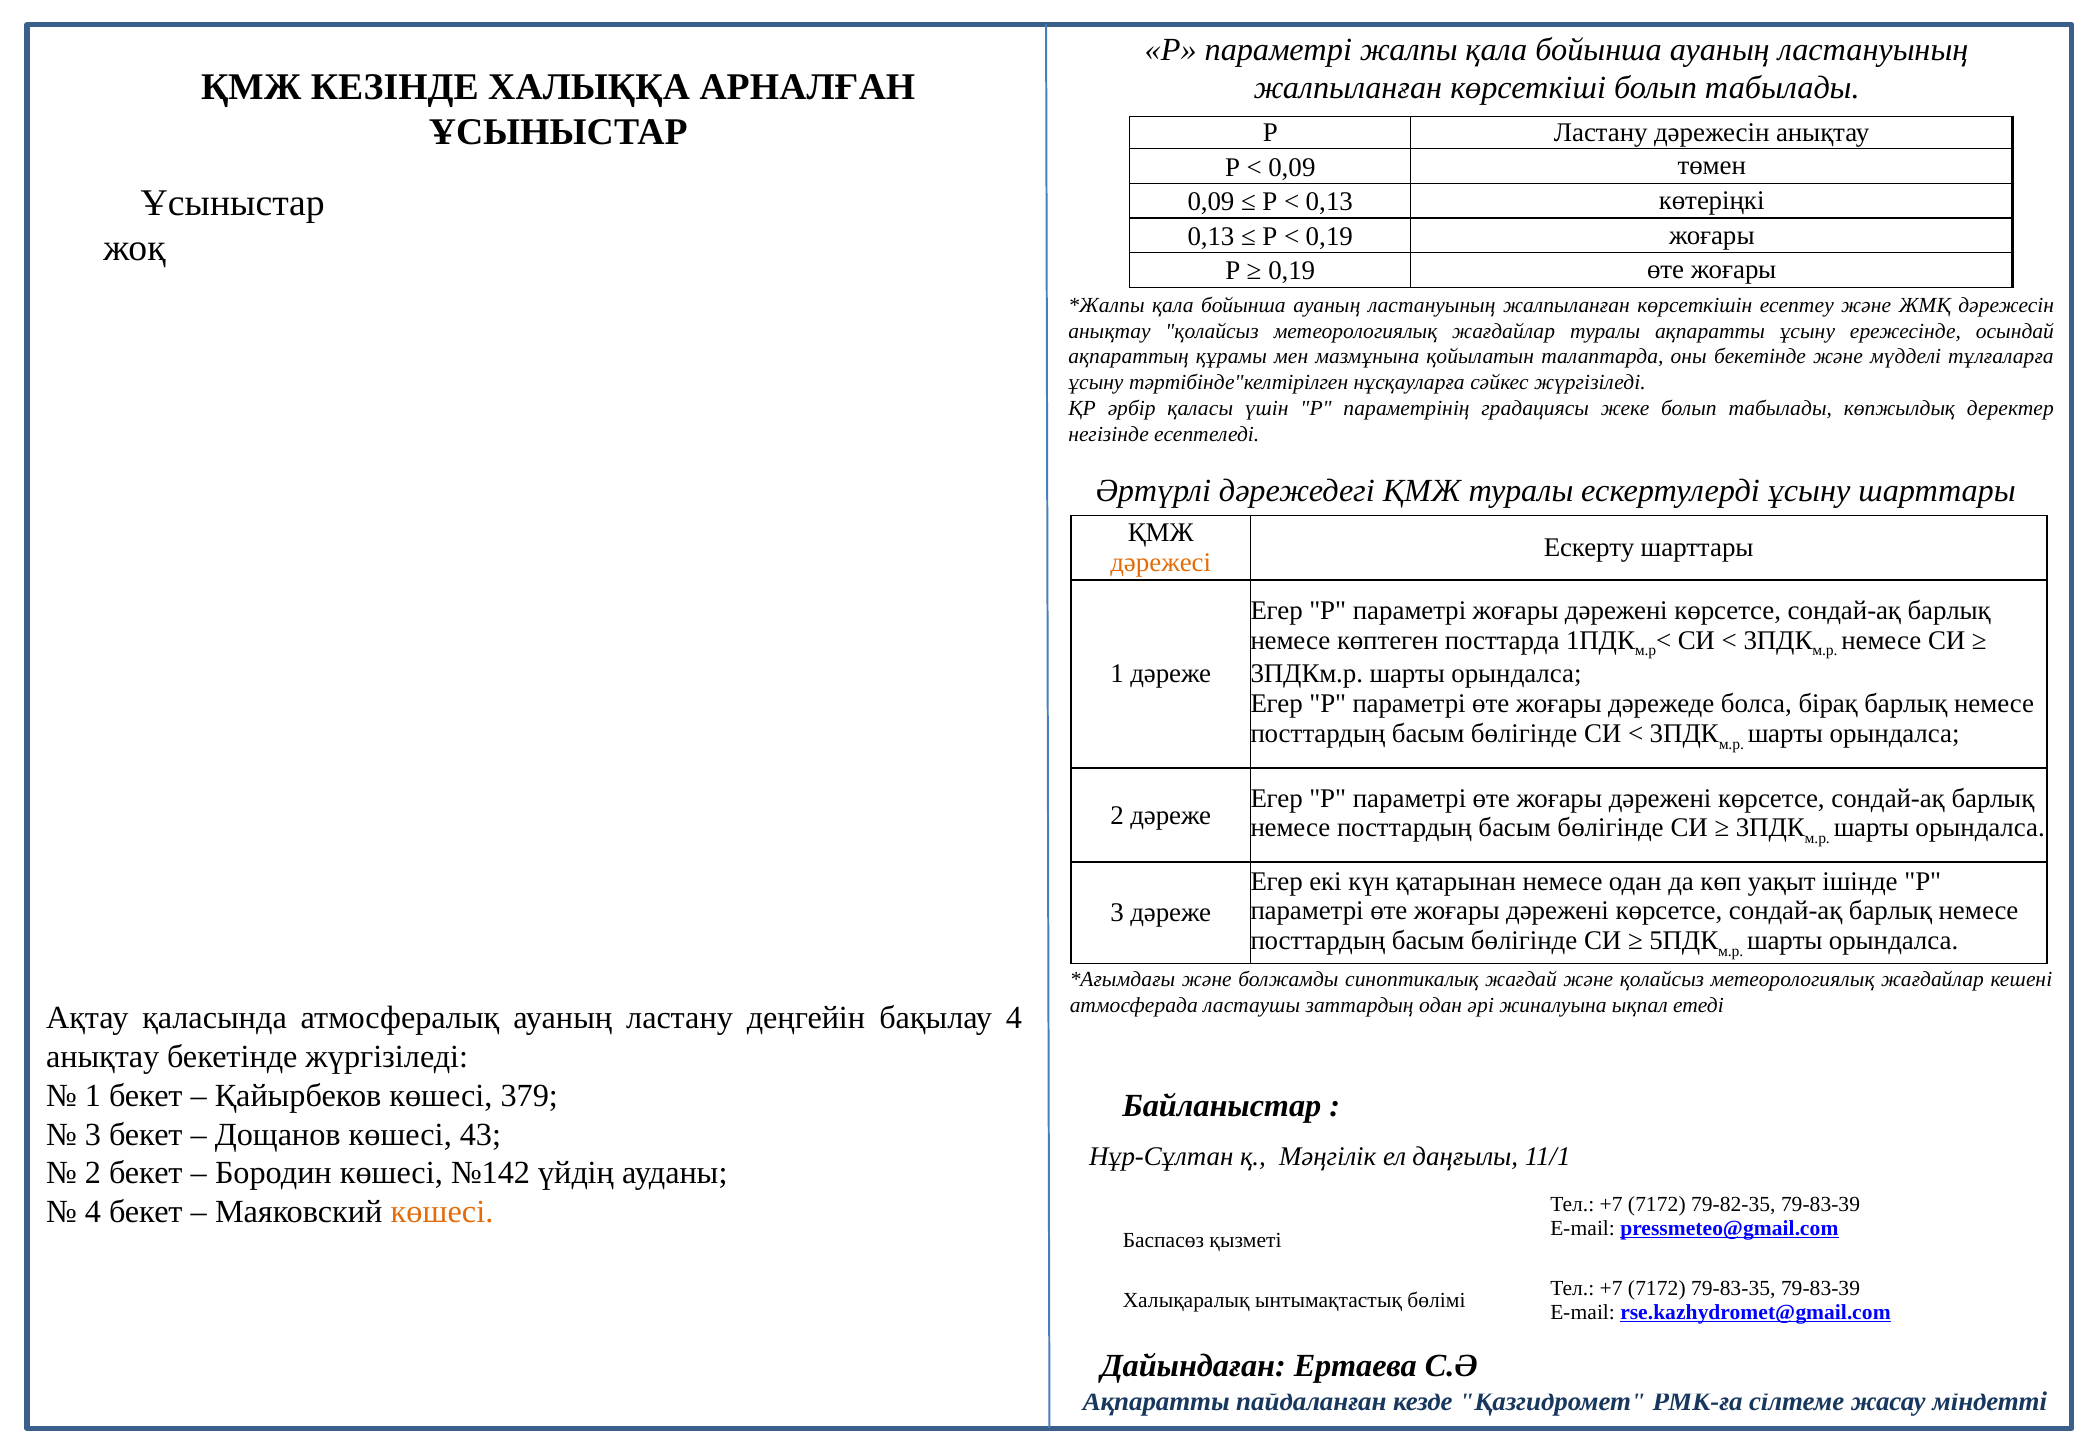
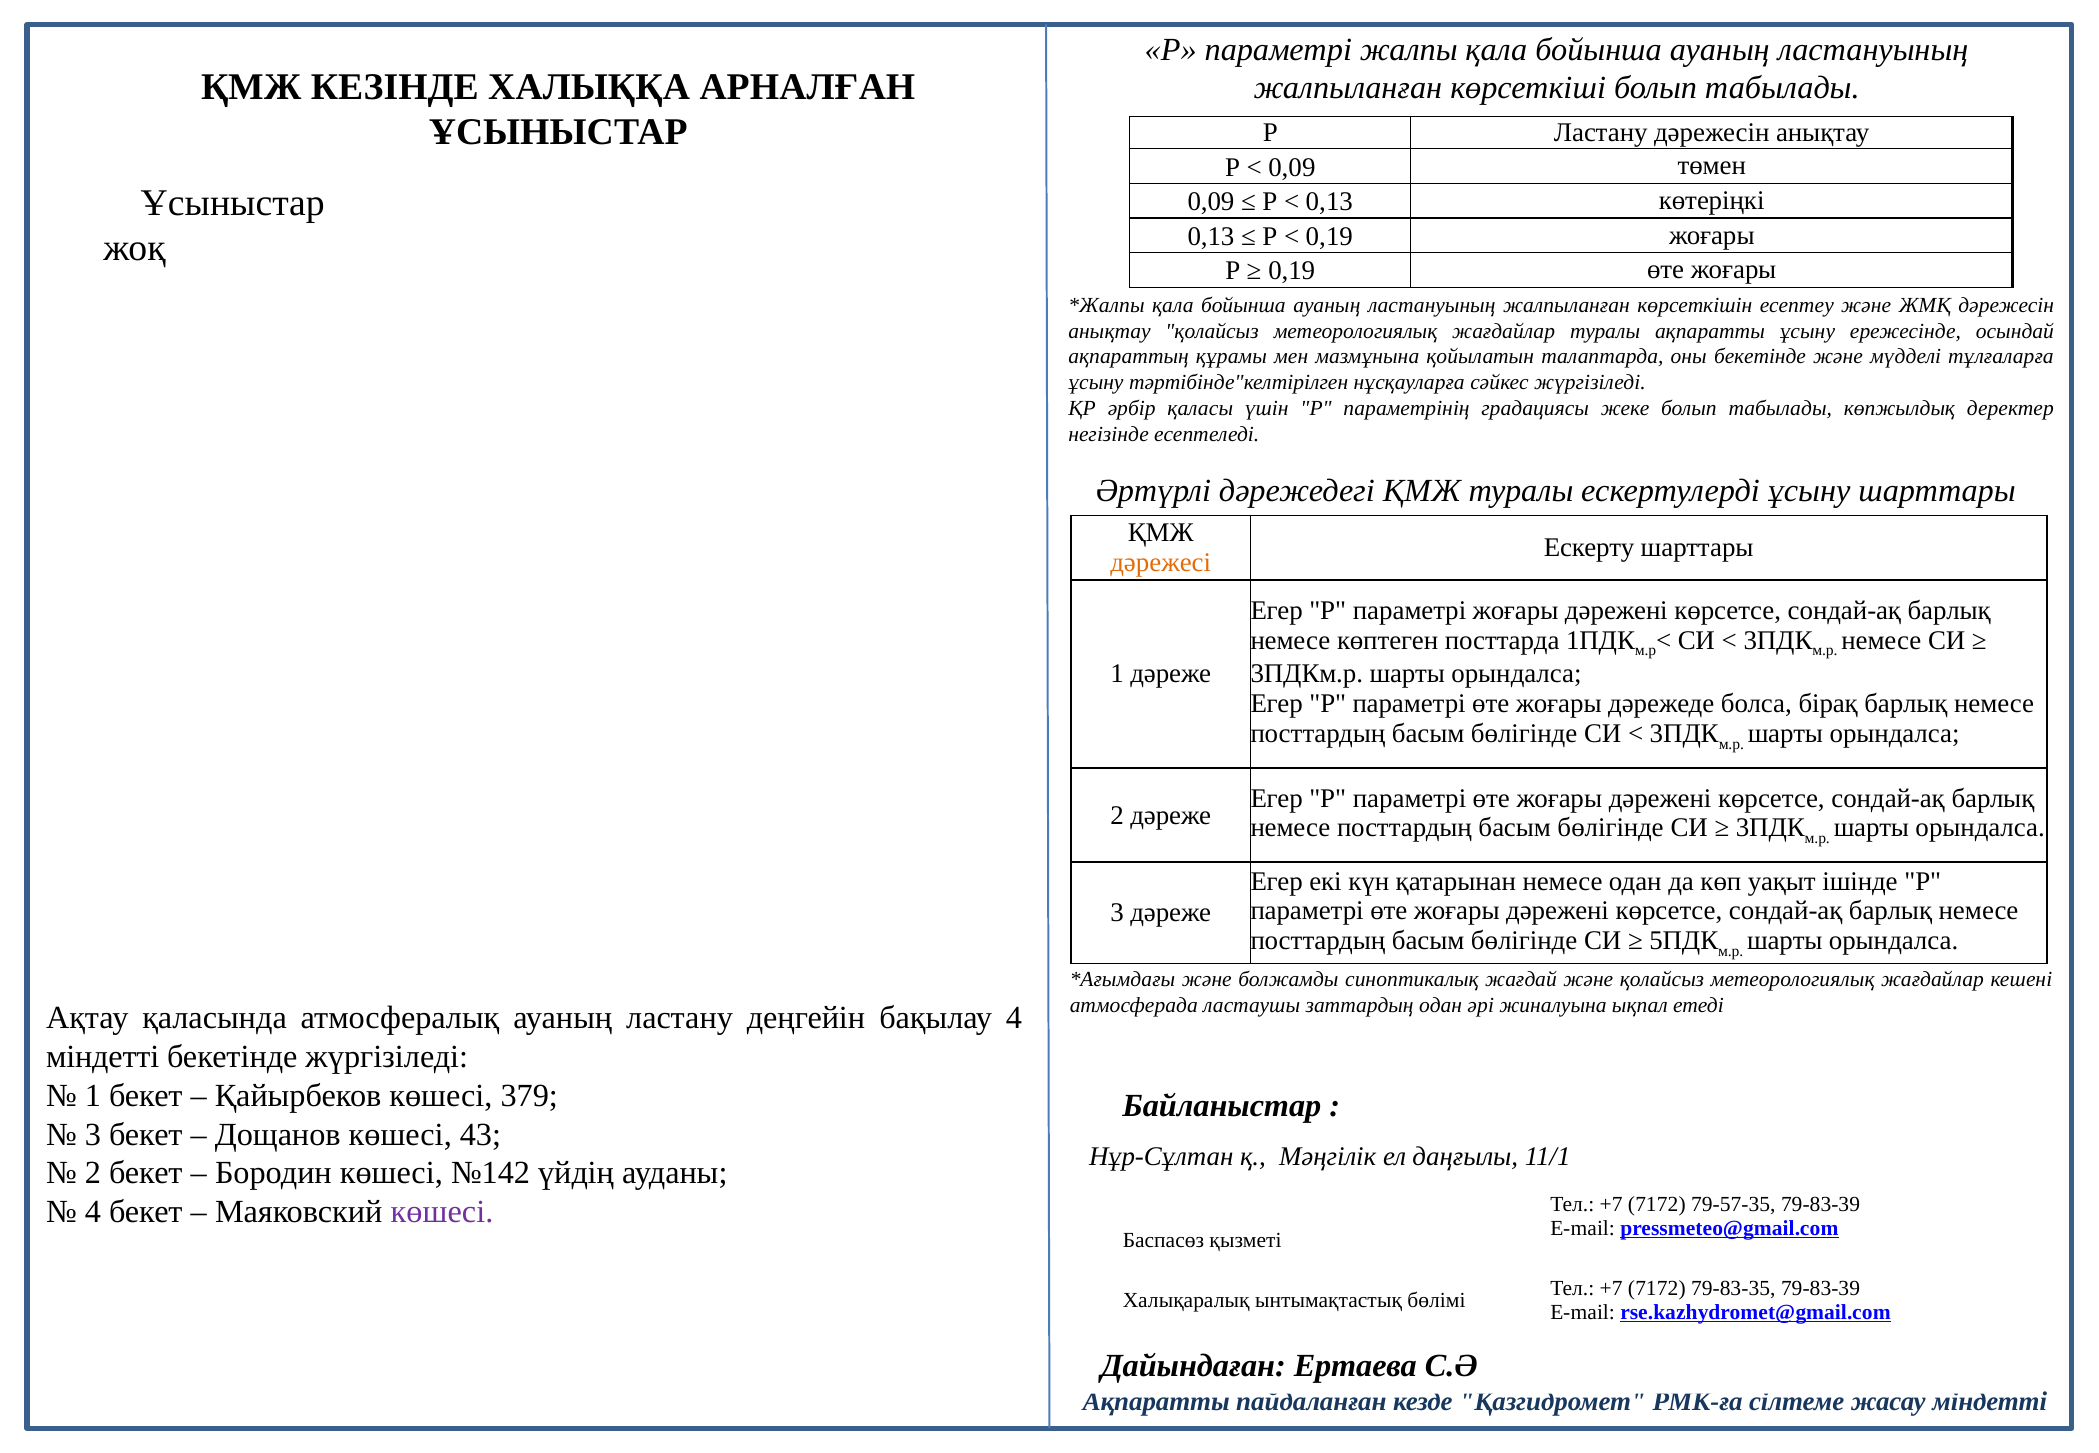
анықтау at (103, 1057): анықтау -> міндетті
79-82-35: 79-82-35 -> 79-57-35
көшесі at (442, 1212) colour: orange -> purple
